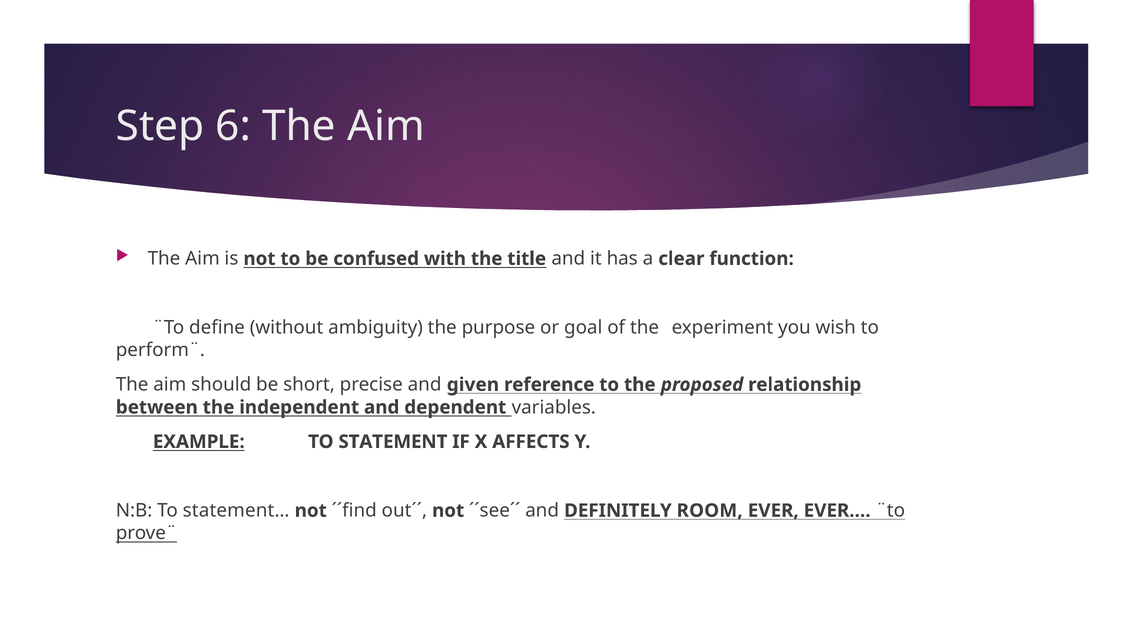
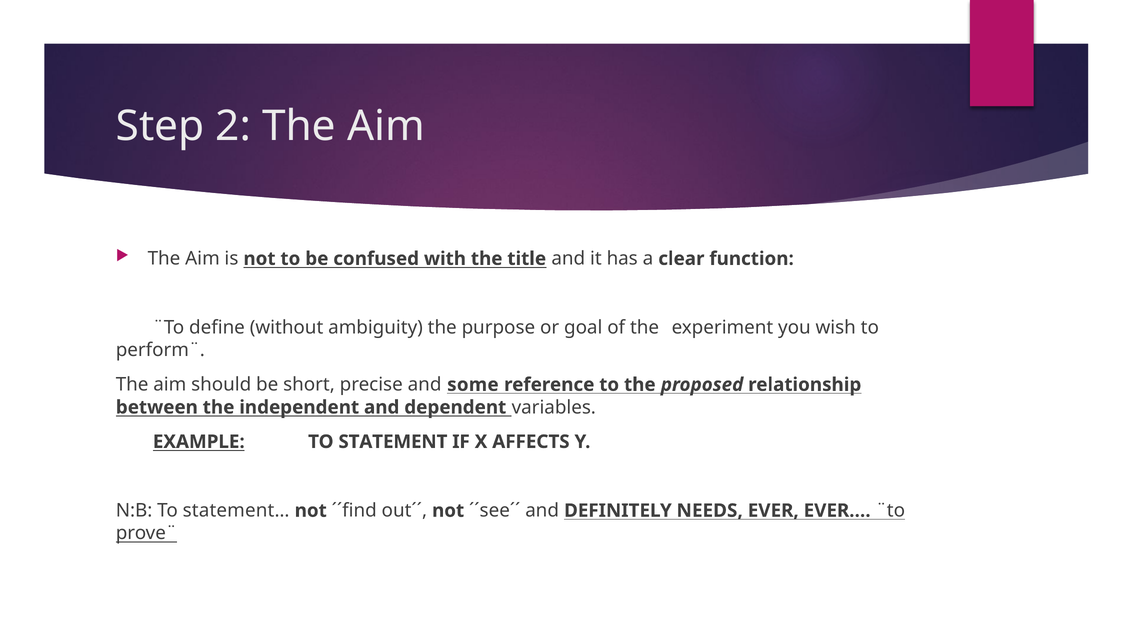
6: 6 -> 2
given: given -> some
ROOM: ROOM -> NEEDS
